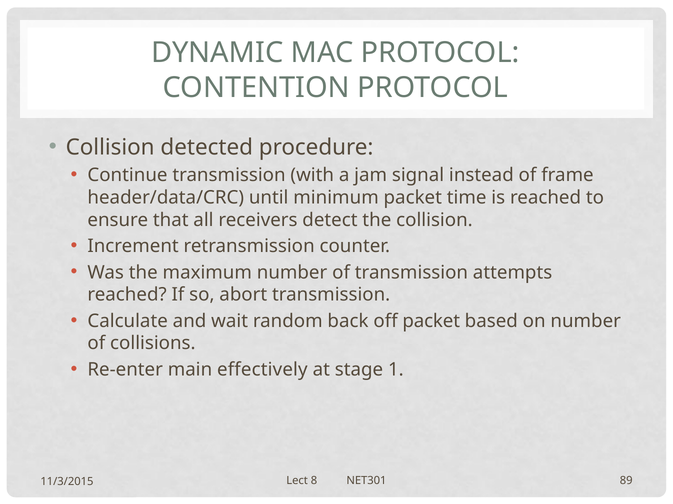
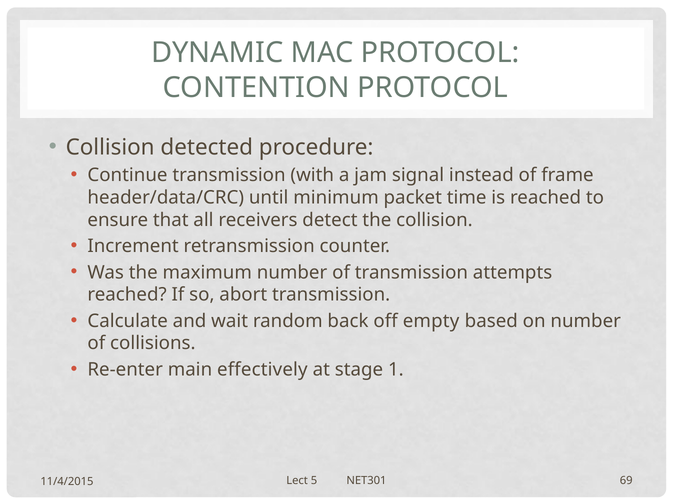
off packet: packet -> empty
8: 8 -> 5
89: 89 -> 69
11/3/2015: 11/3/2015 -> 11/4/2015
